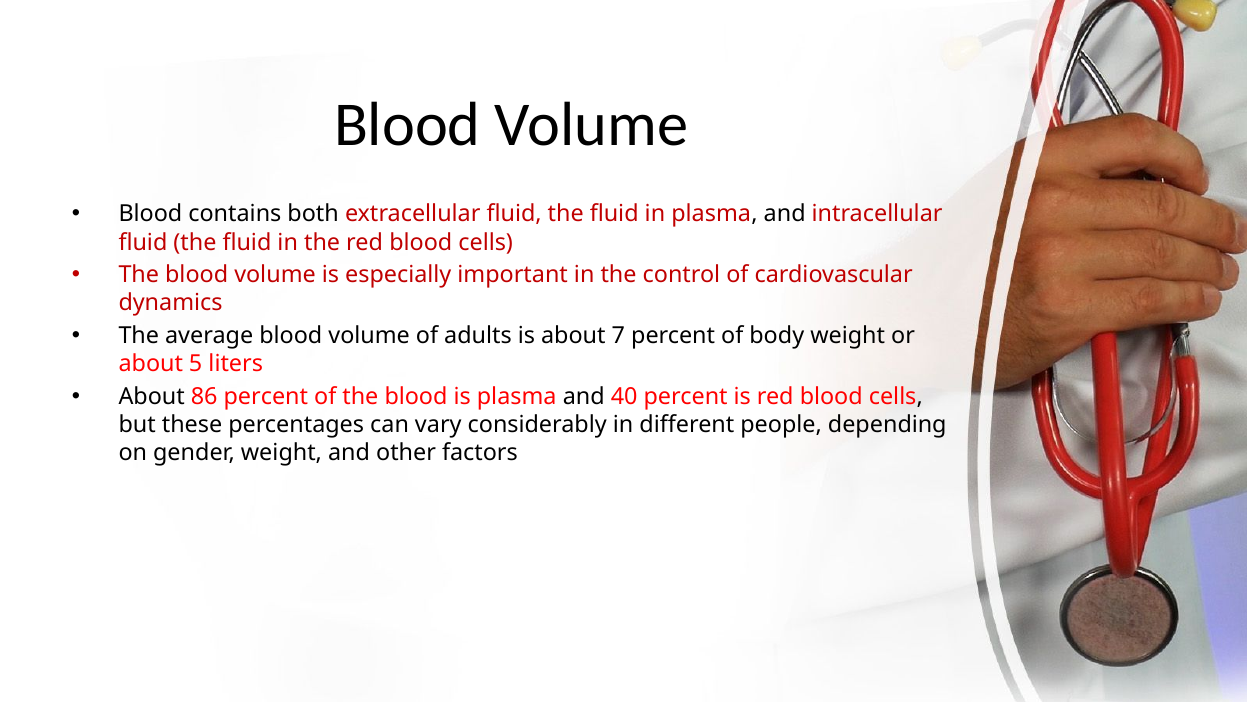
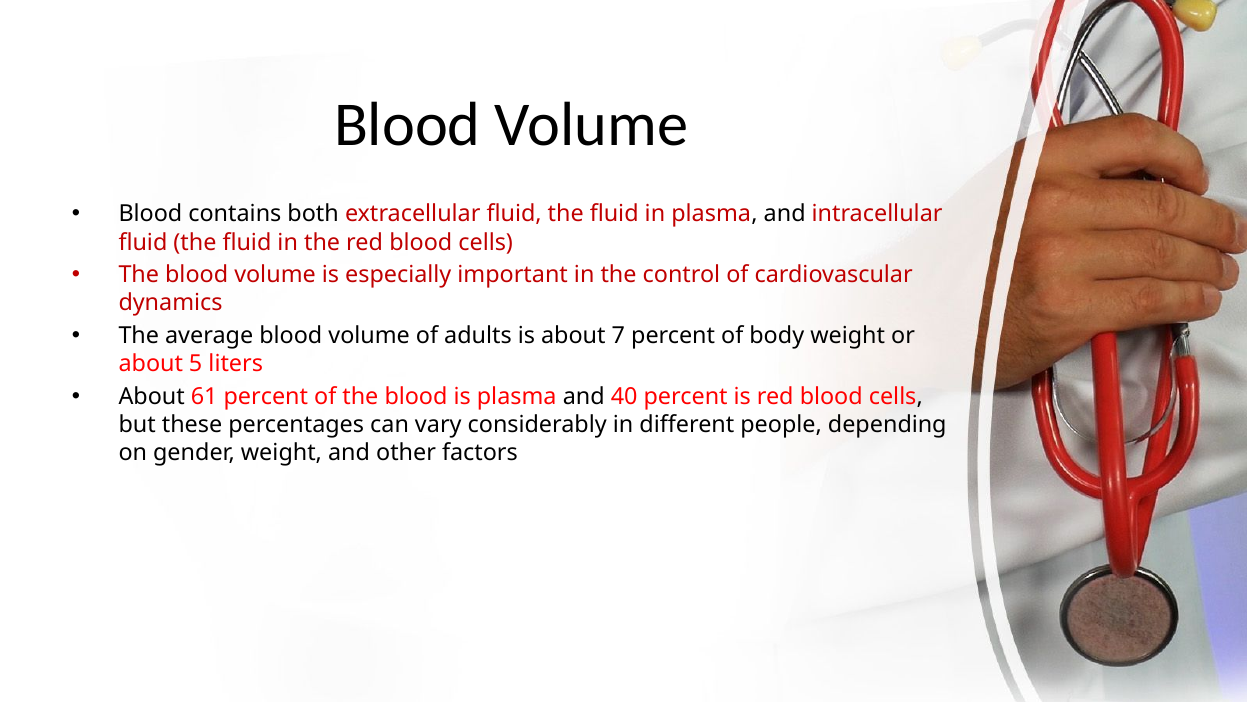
86: 86 -> 61
